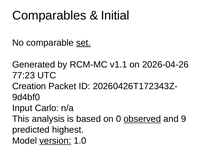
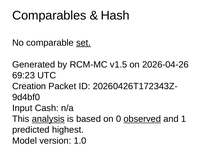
Initial: Initial -> Hash
v1.1: v1.1 -> v1.5
77:23: 77:23 -> 69:23
Carlo: Carlo -> Cash
analysis underline: none -> present
9: 9 -> 1
version underline: present -> none
